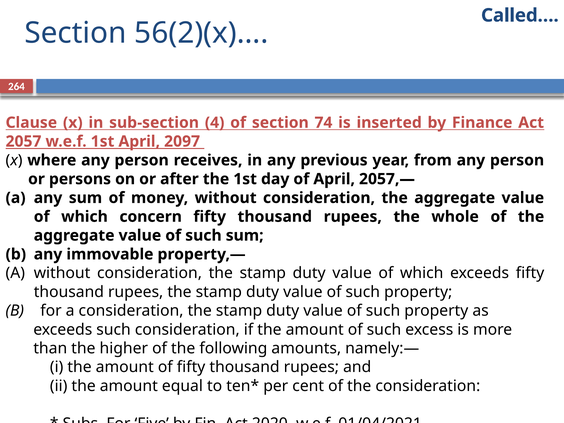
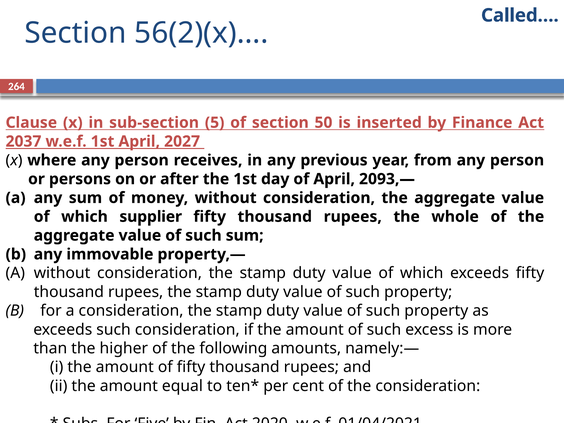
4: 4 -> 5
74: 74 -> 50
2057: 2057 -> 2037
2097: 2097 -> 2027
2057,—: 2057,— -> 2093,—
concern: concern -> supplier
